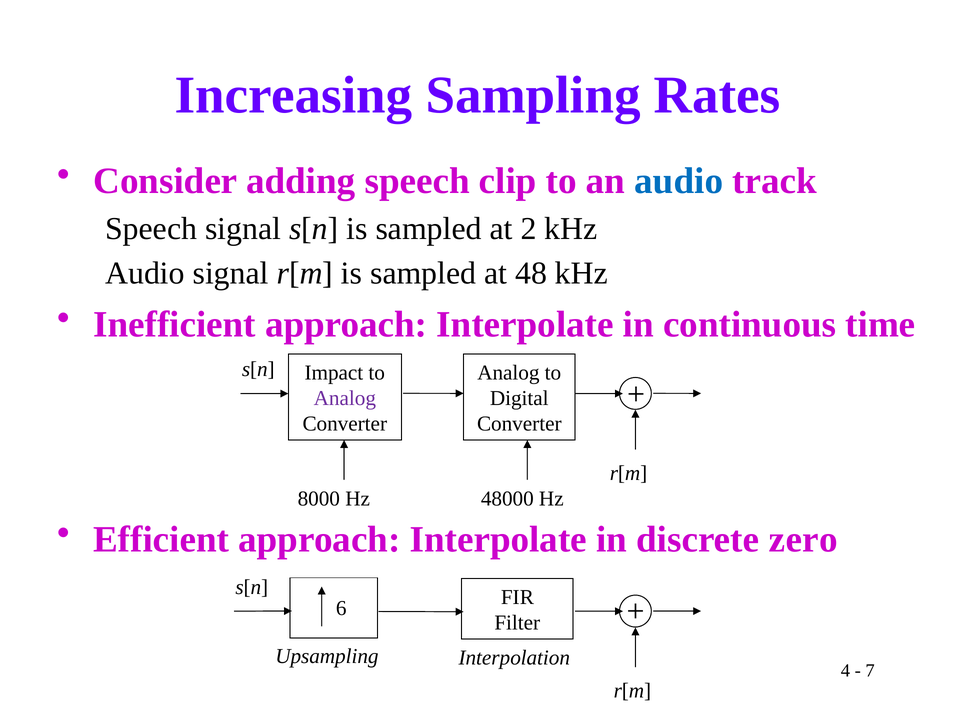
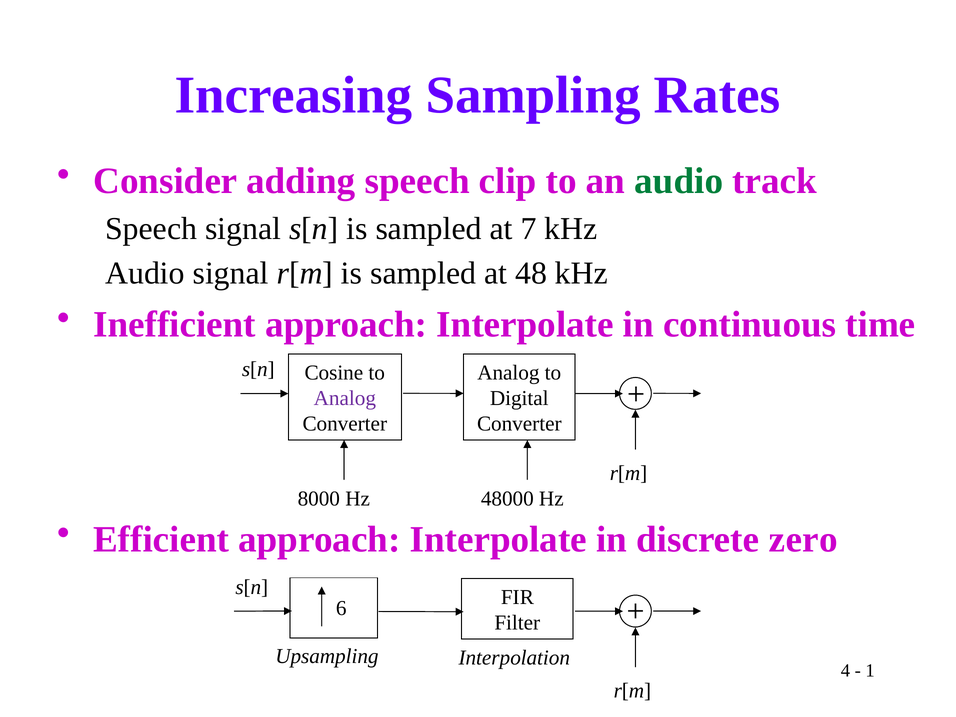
audio at (679, 181) colour: blue -> green
2: 2 -> 7
Impact: Impact -> Cosine
7: 7 -> 1
